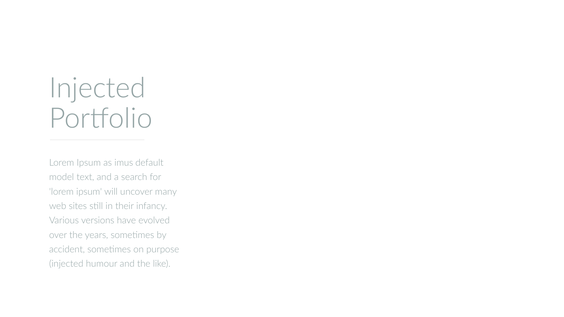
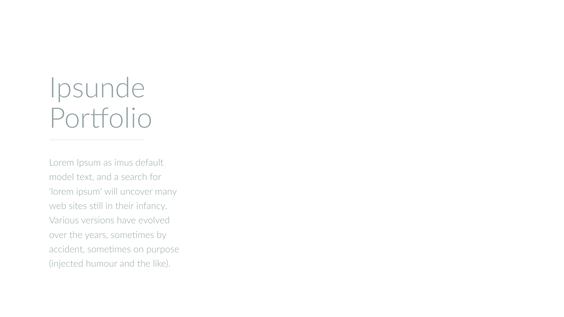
Injected at (97, 88): Injected -> Ipsunde
